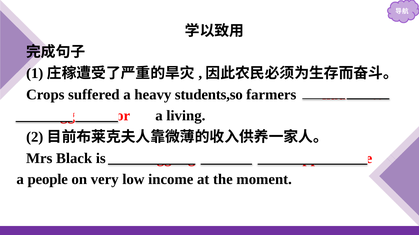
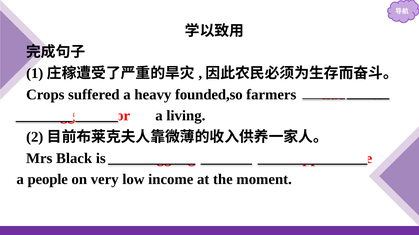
students,so: students,so -> founded,so
